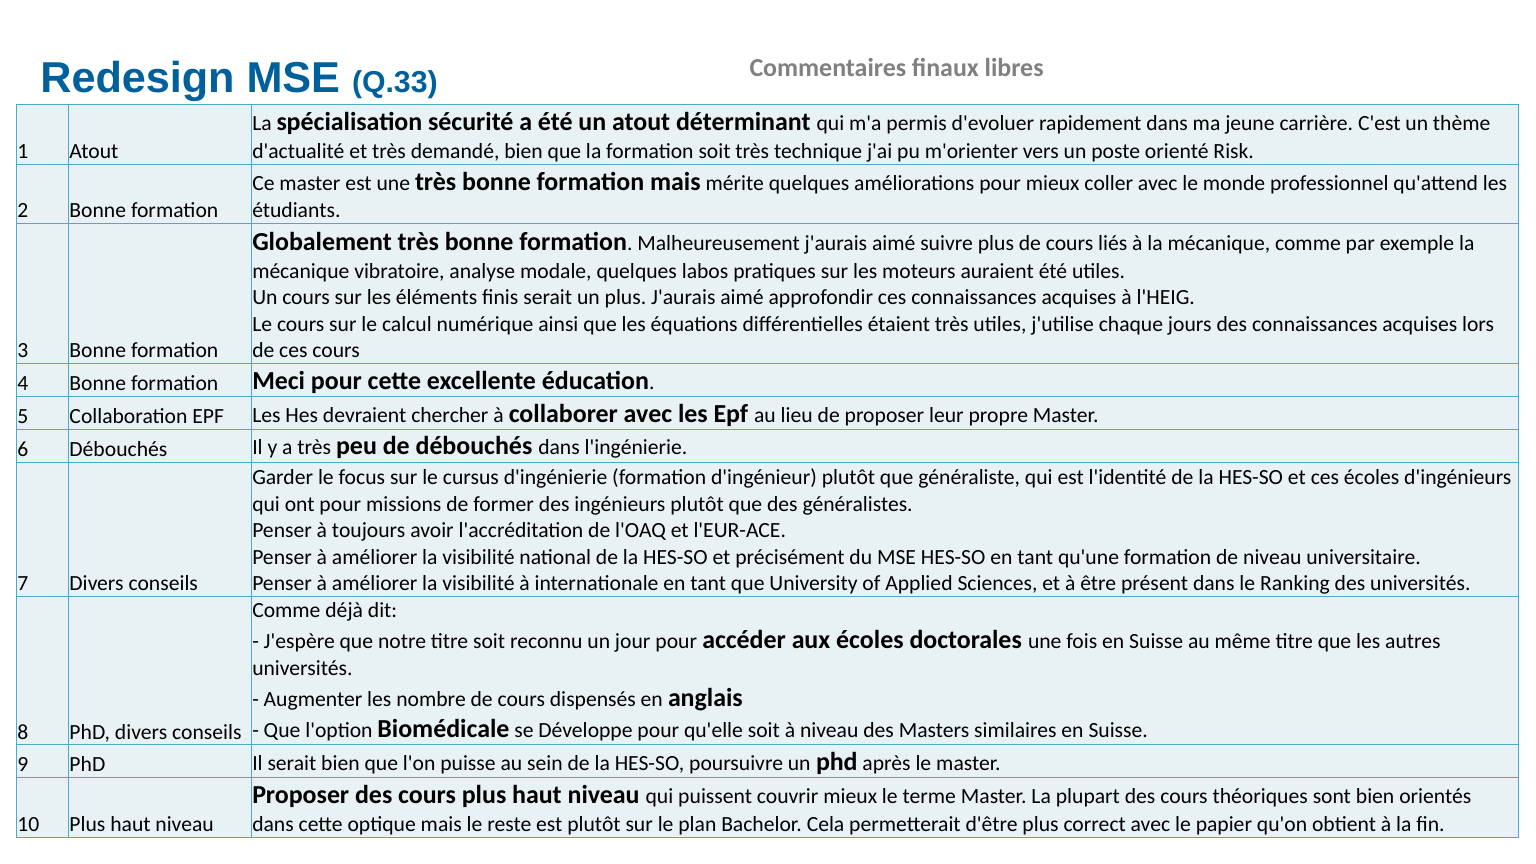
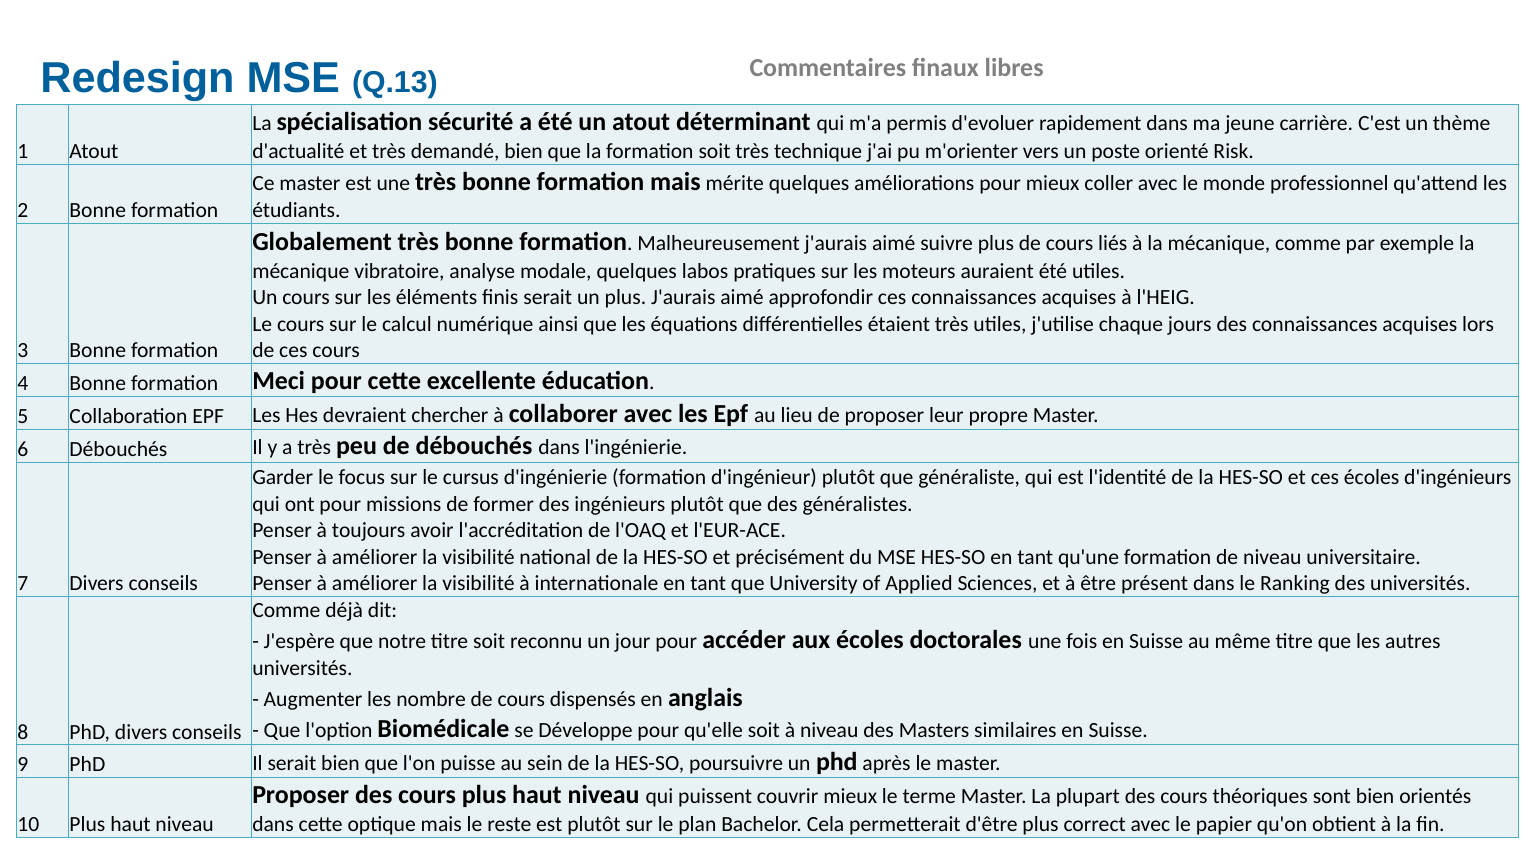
Q.33: Q.33 -> Q.13
